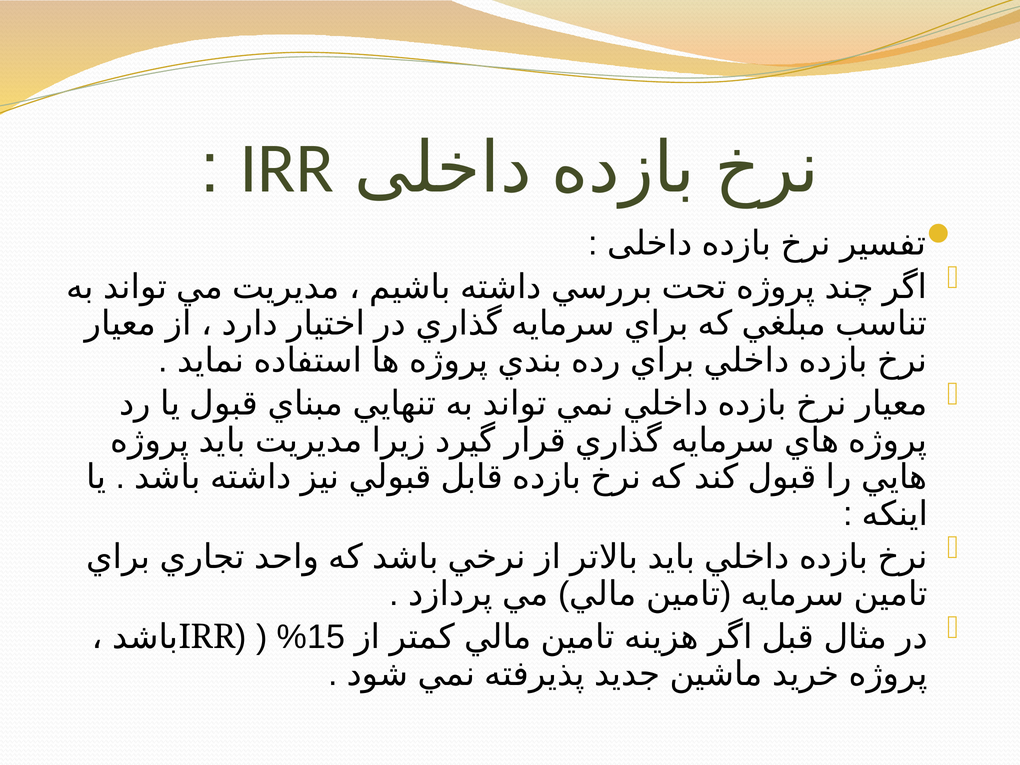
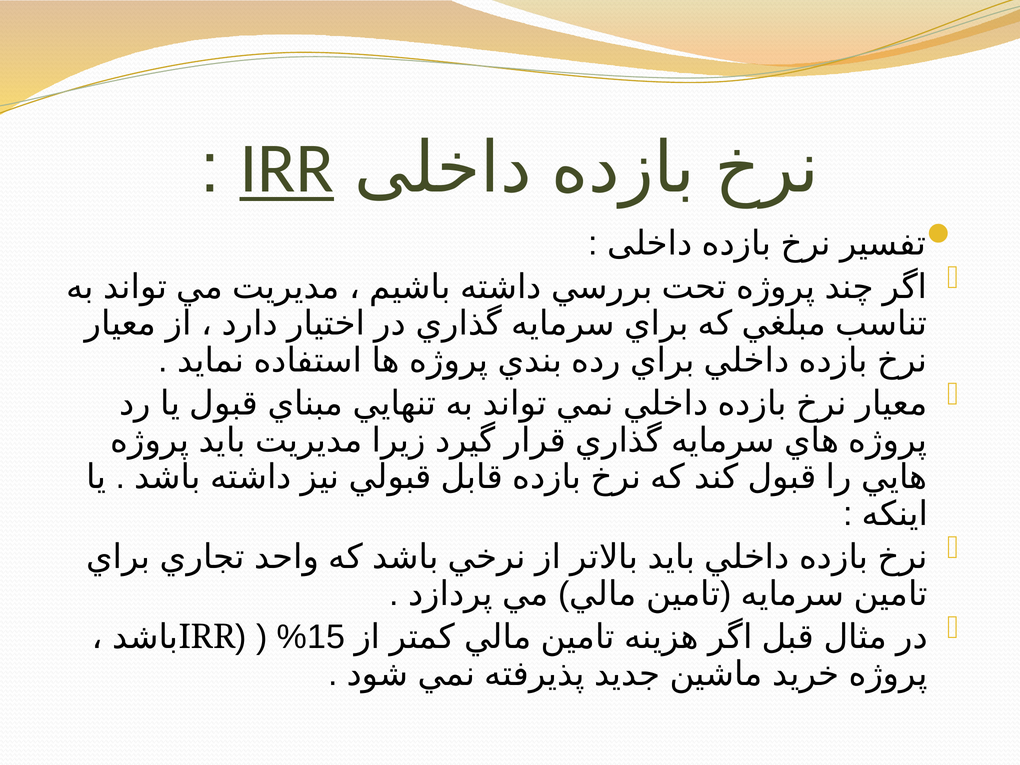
IRR at (287, 169) underline: none -> present
